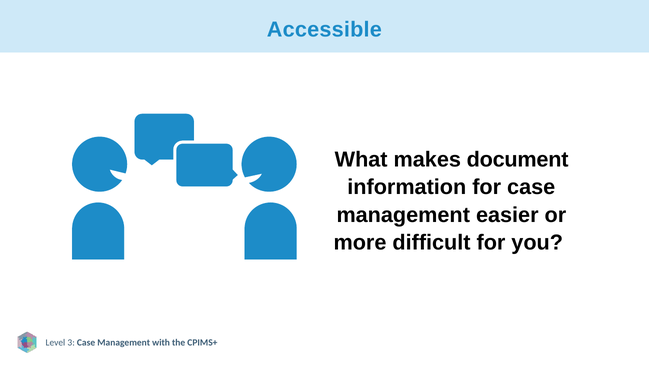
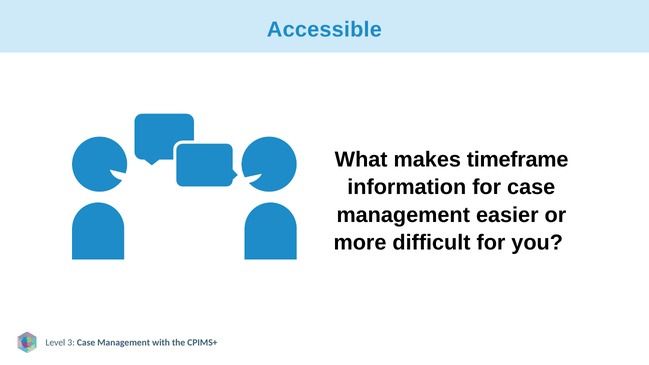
document: document -> timeframe
